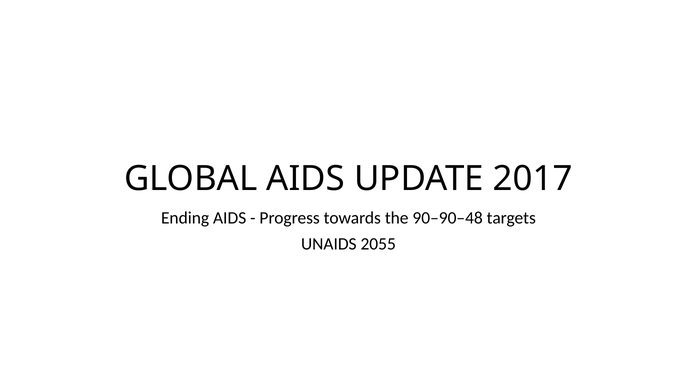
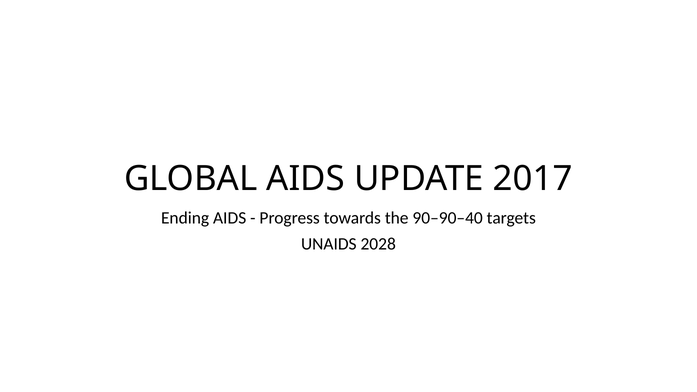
90–90–48: 90–90–48 -> 90–90–40
2055: 2055 -> 2028
